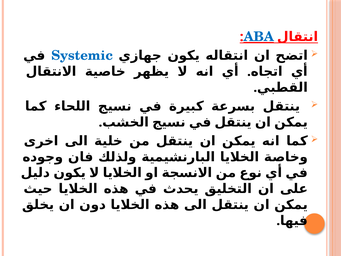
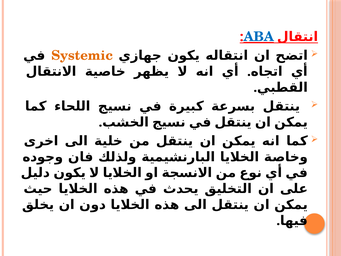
Systemic colour: blue -> orange
